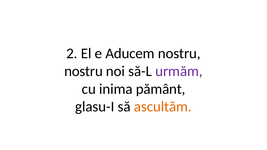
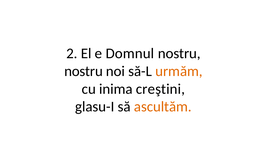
Aducem: Aducem -> Domnul
urmăm colour: purple -> orange
pământ: pământ -> creştini
